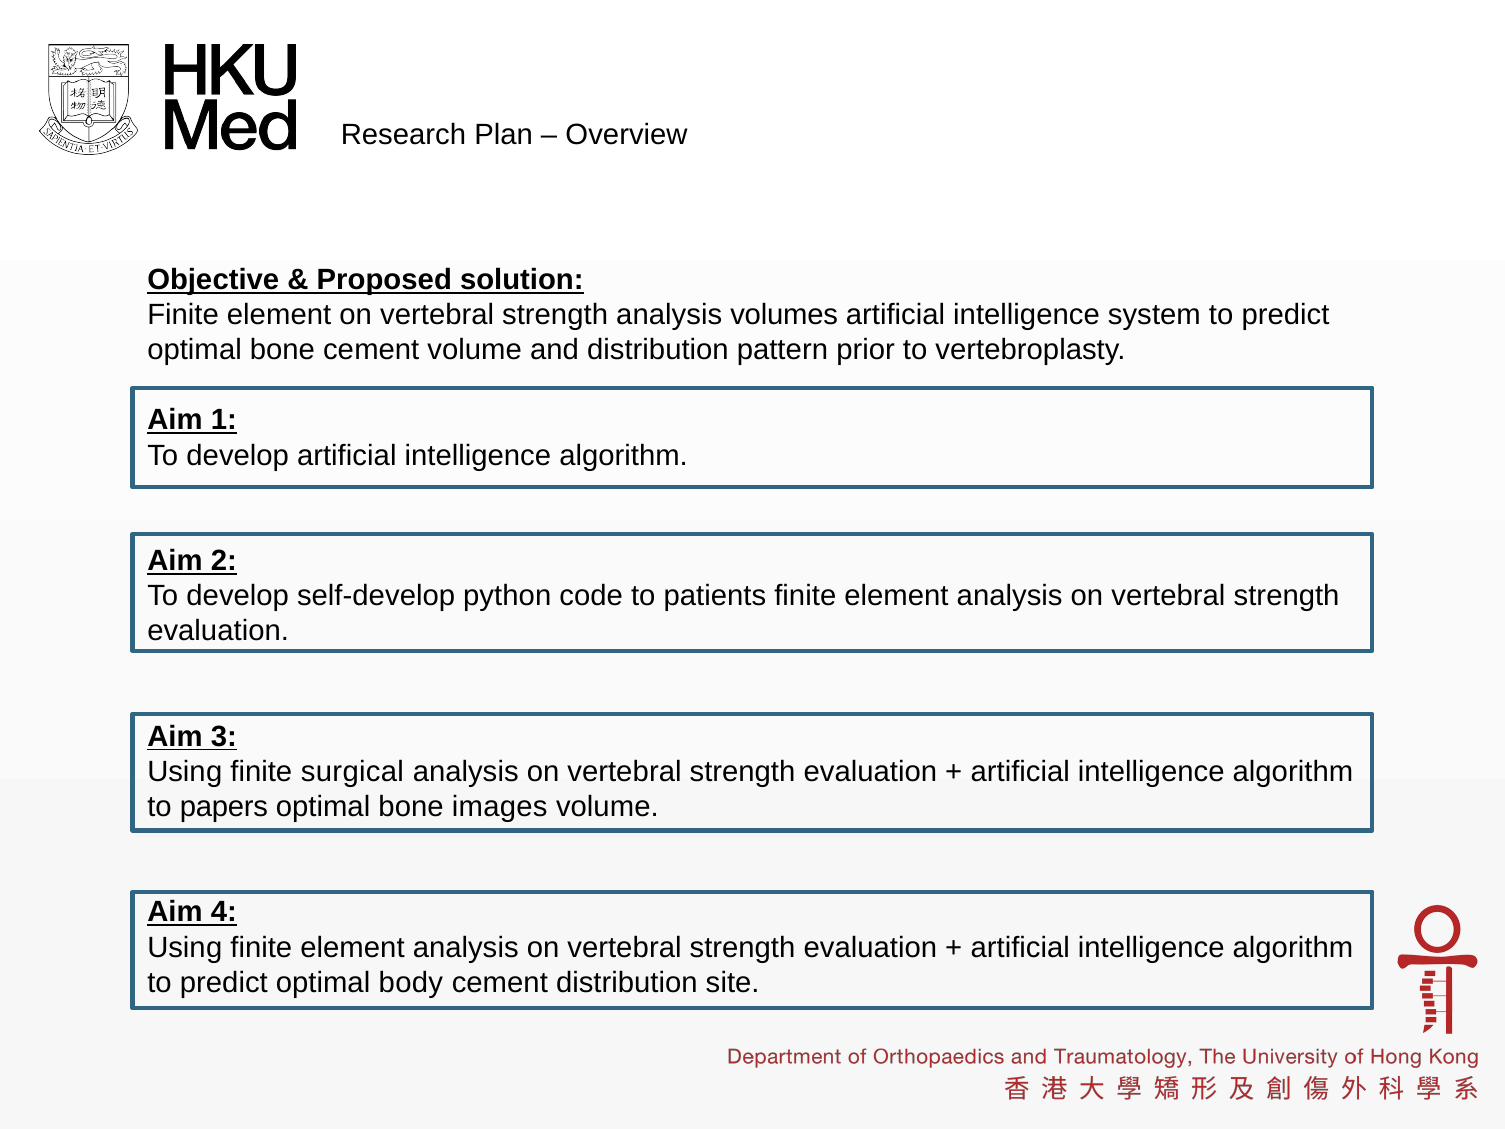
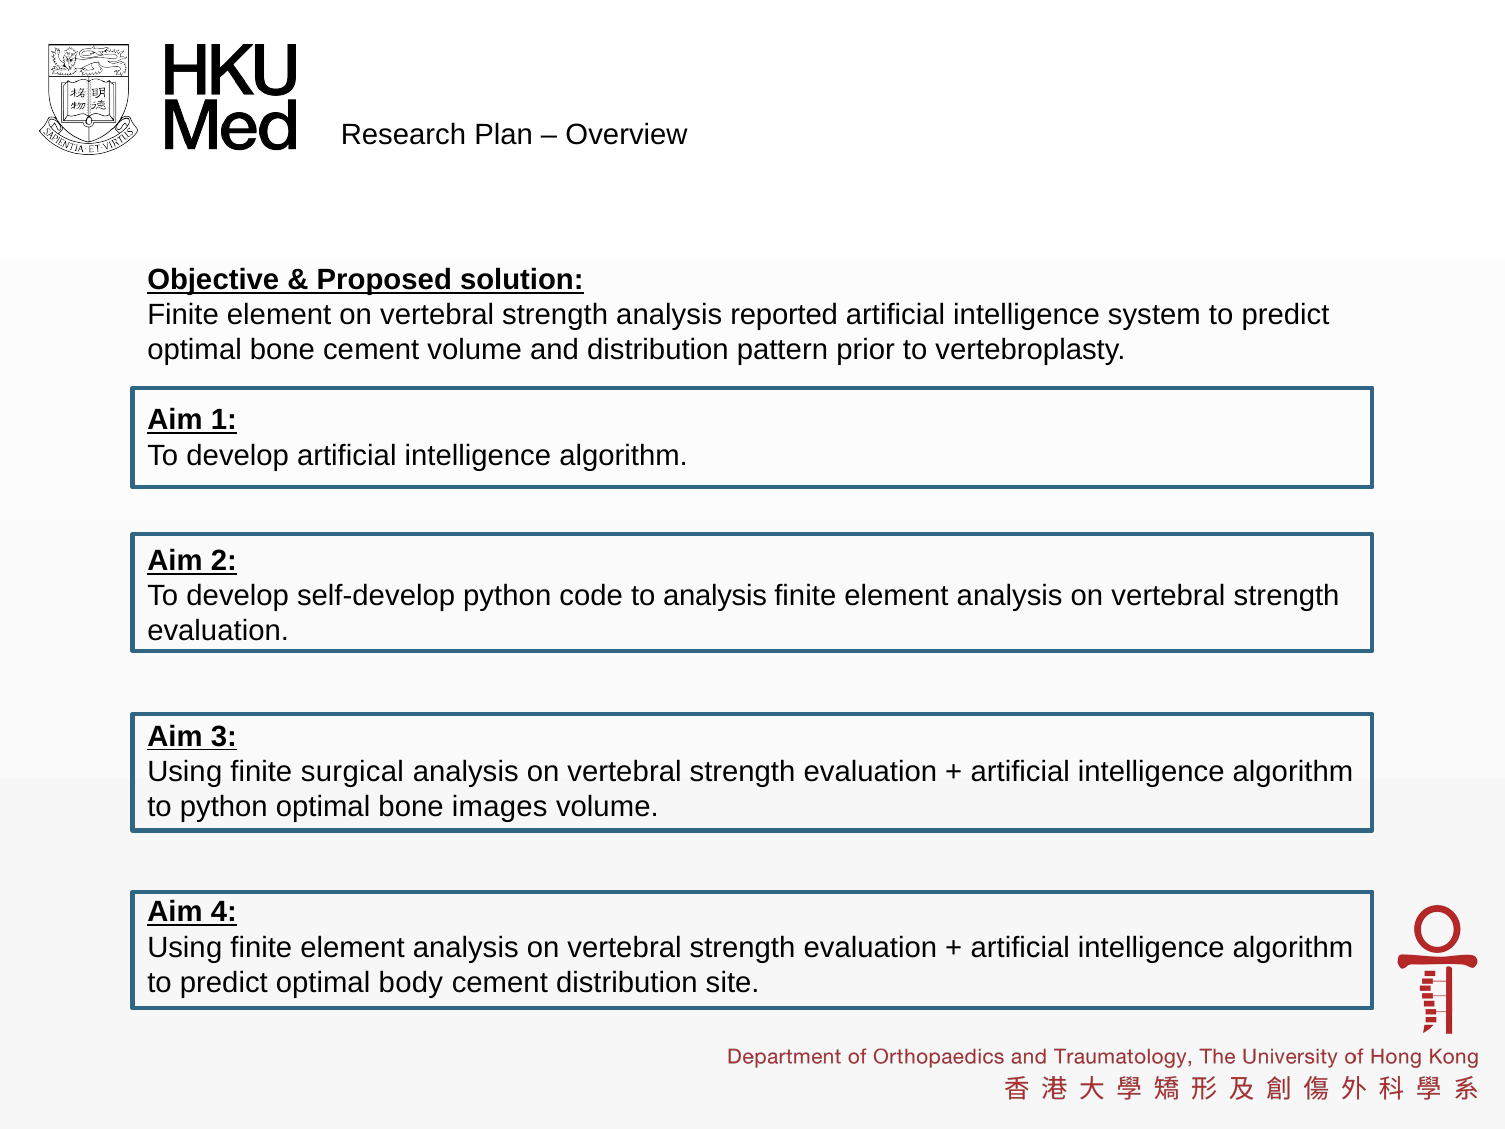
volumes: volumes -> reported
to patients: patients -> analysis
to papers: papers -> python
